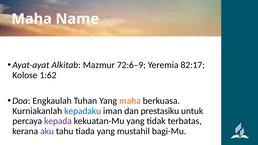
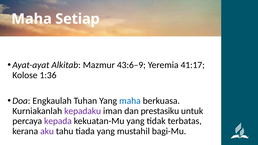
Name: Name -> Setiap
72:6–9: 72:6–9 -> 43:6–9
82:17: 82:17 -> 41:17
1:62: 1:62 -> 1:36
maha at (130, 101) colour: orange -> blue
kepadaku colour: blue -> purple
